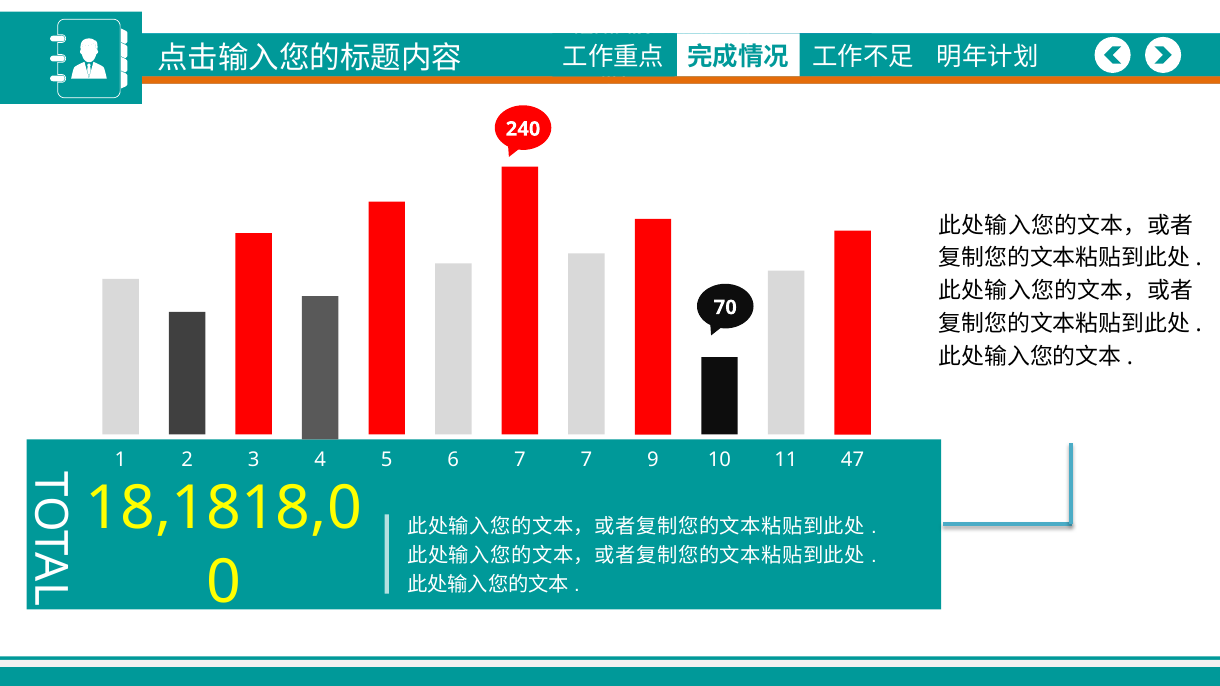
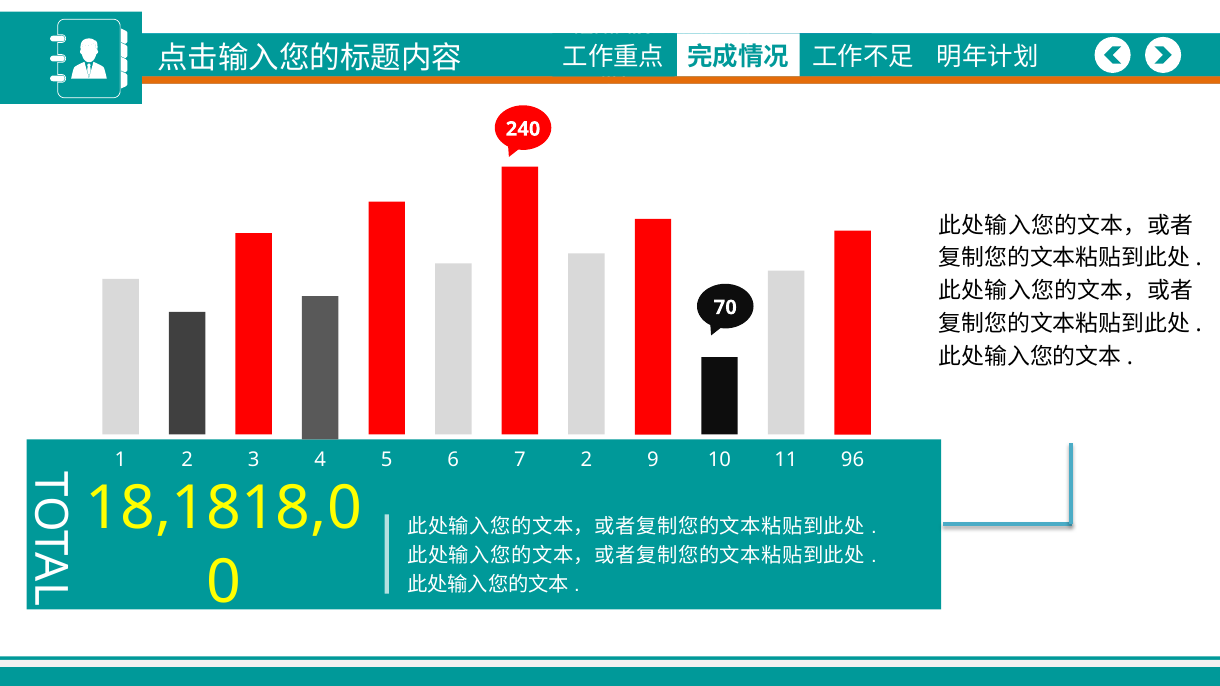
7 7: 7 -> 2
47: 47 -> 96
